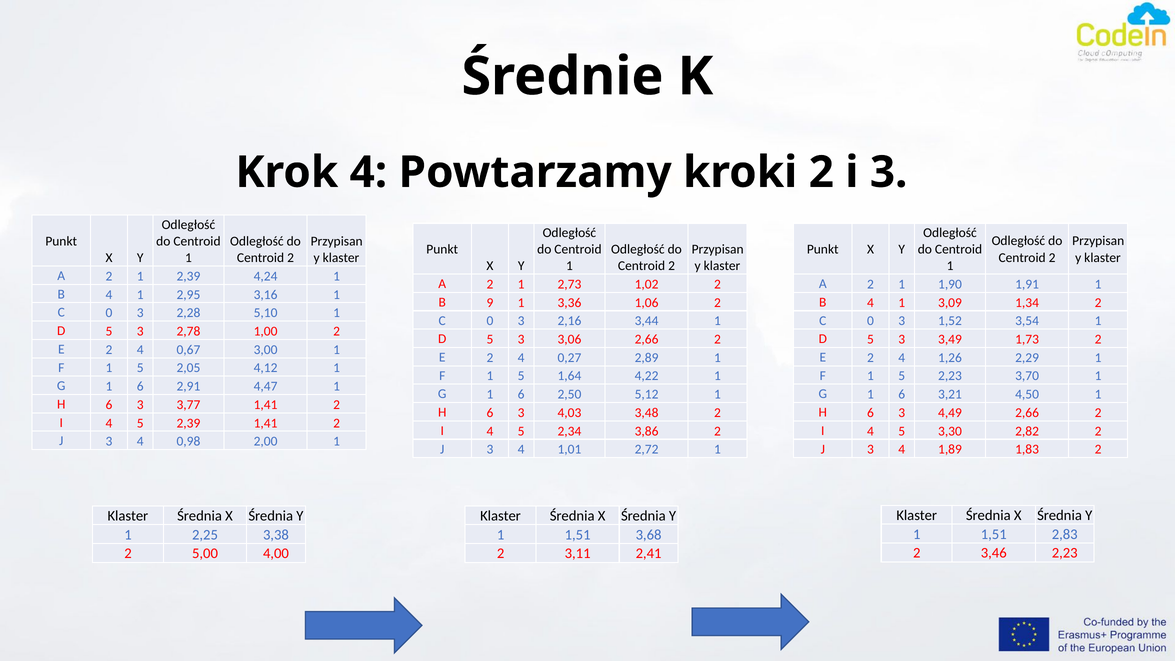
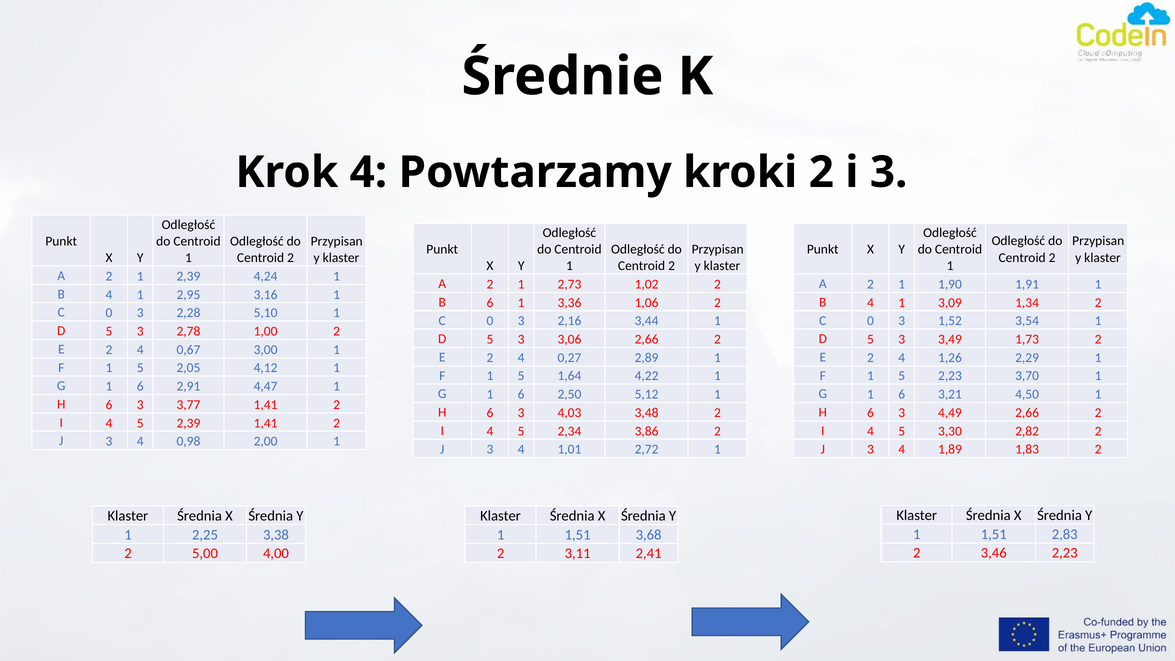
B 9: 9 -> 6
